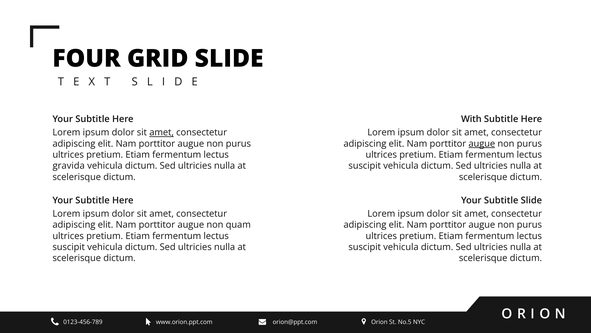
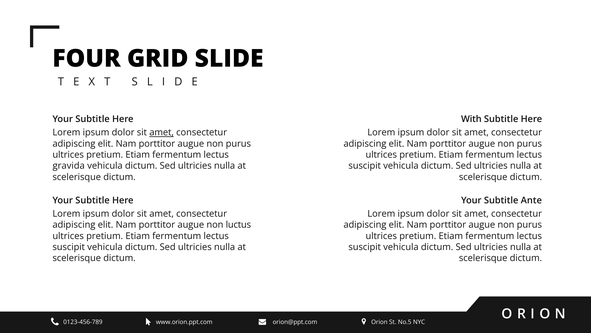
augue at (482, 143) underline: present -> none
Subtitle Slide: Slide -> Ante
quam: quam -> luctus
